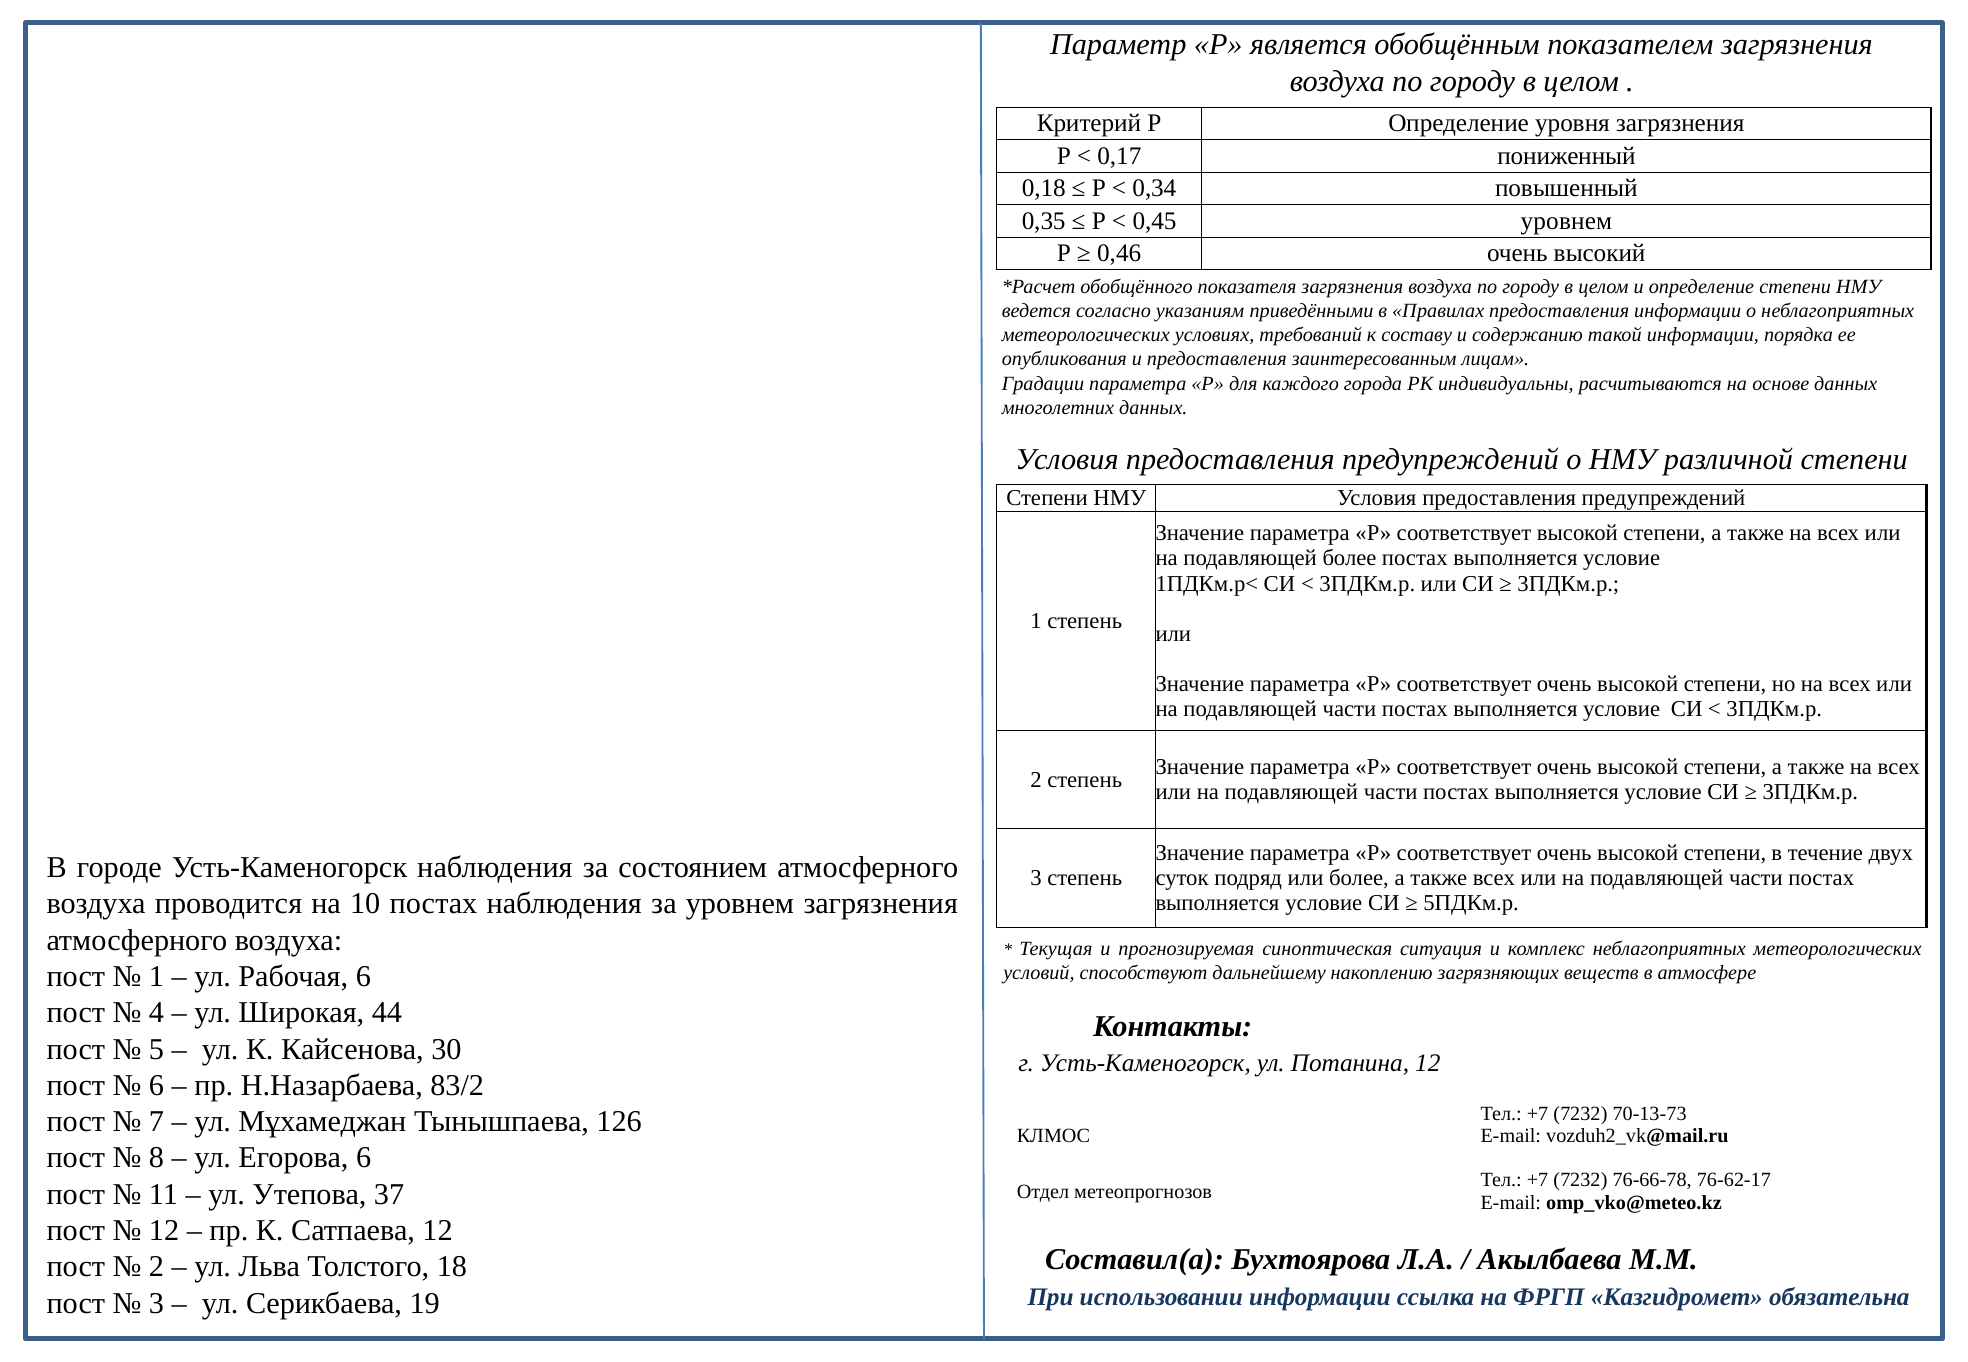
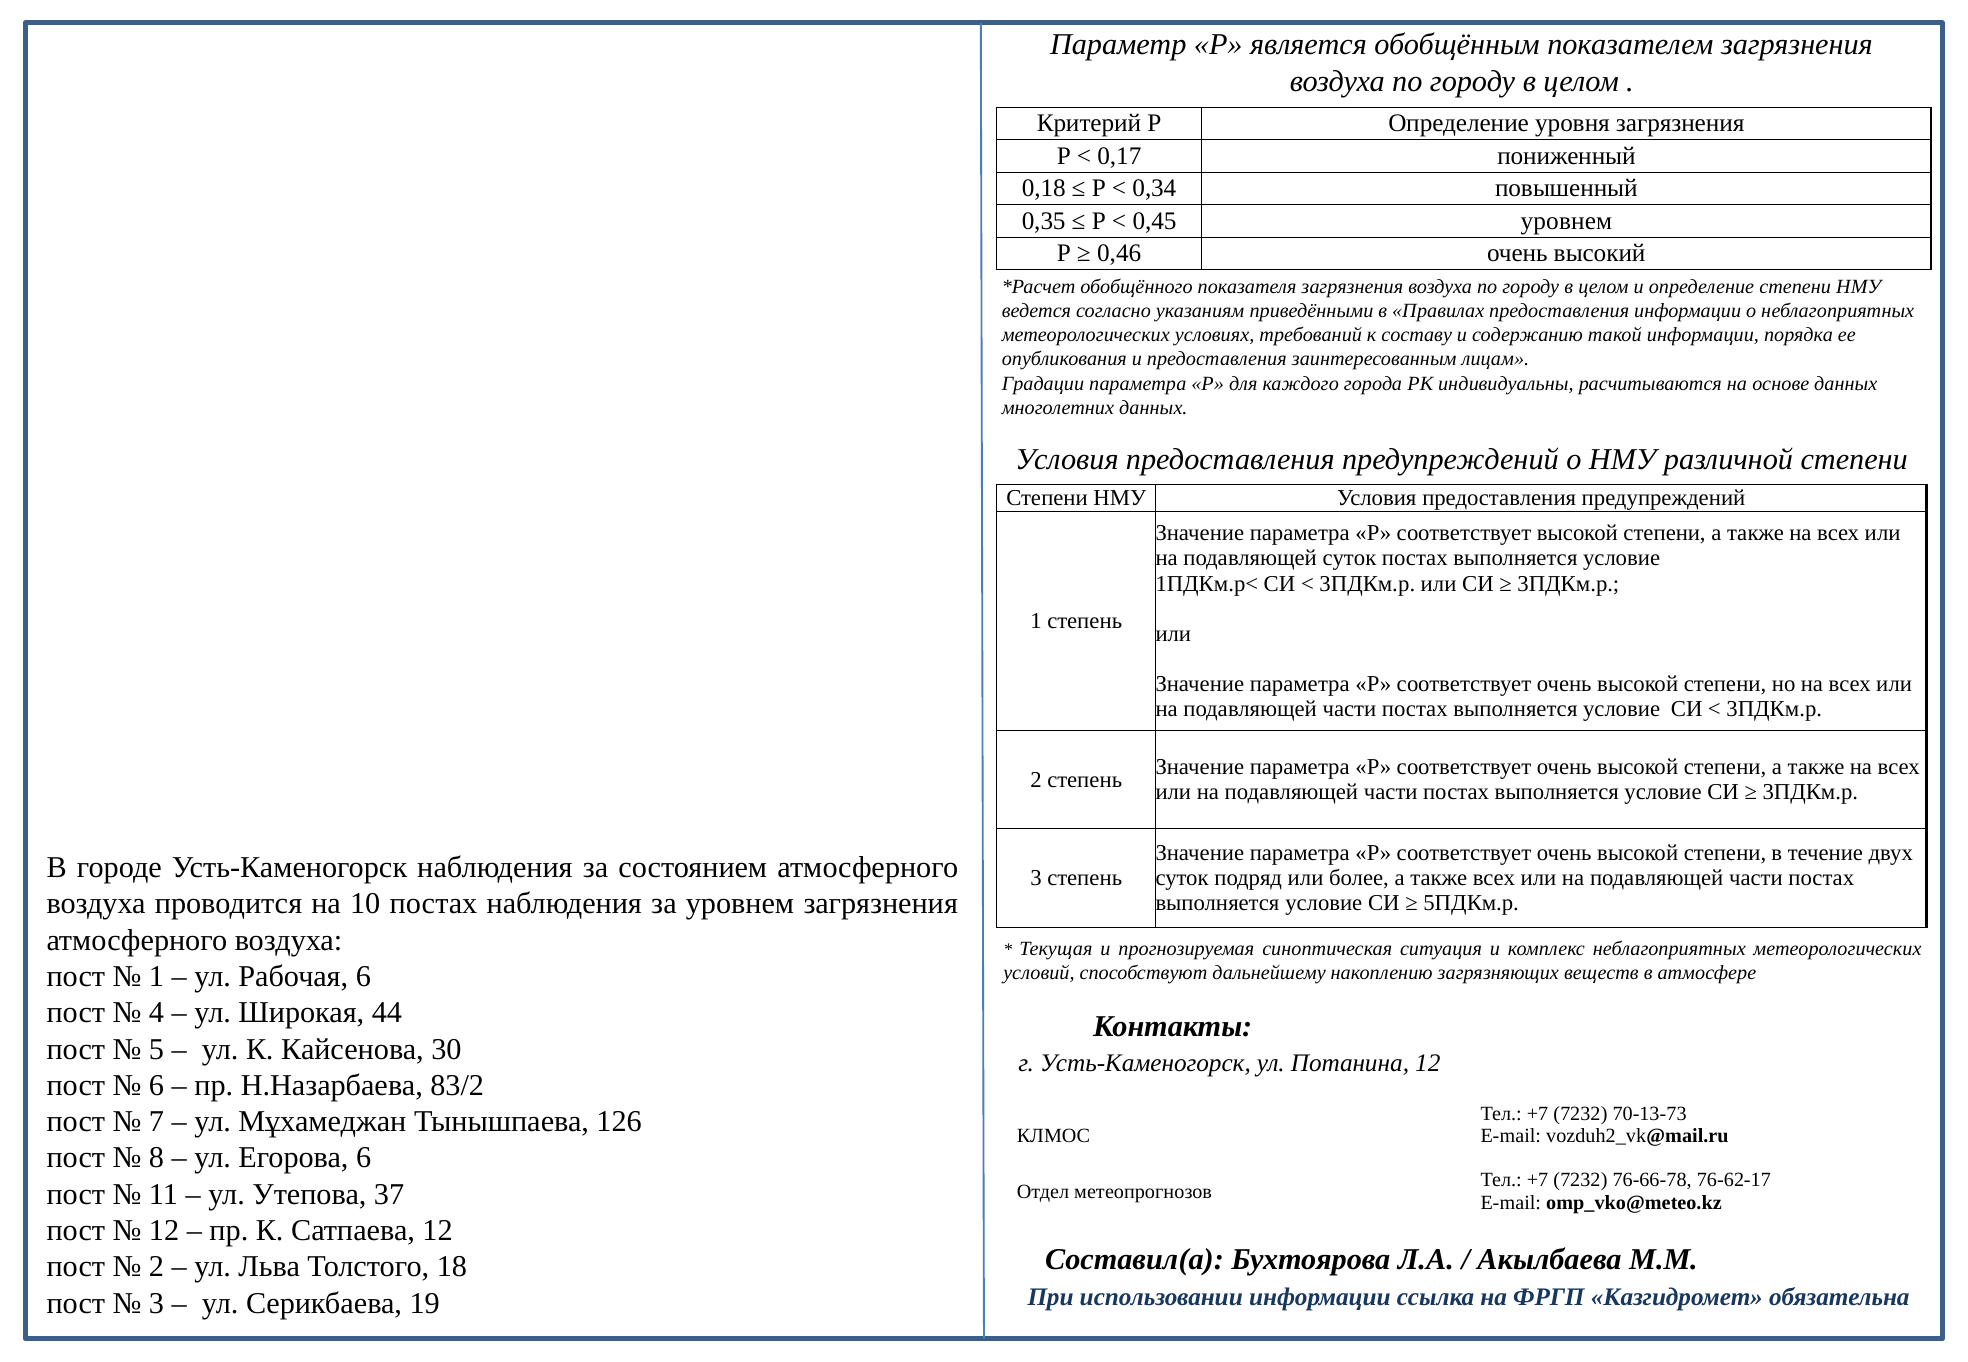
подавляющей более: более -> суток
